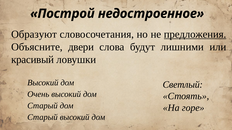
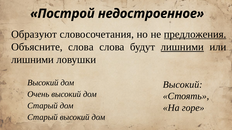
Объясните двери: двери -> слова
лишними at (182, 47) underline: none -> present
красивый at (33, 60): красивый -> лишними
Светлый at (183, 85): Светлый -> Высокий
